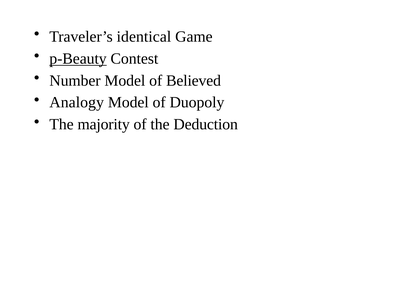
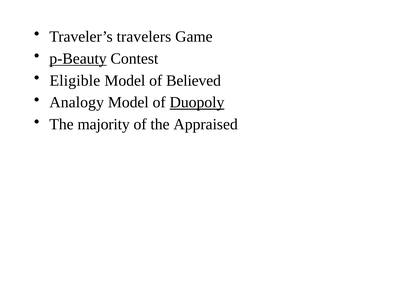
identical: identical -> travelers
Number: Number -> Eligible
Duopoly underline: none -> present
Deduction: Deduction -> Appraised
